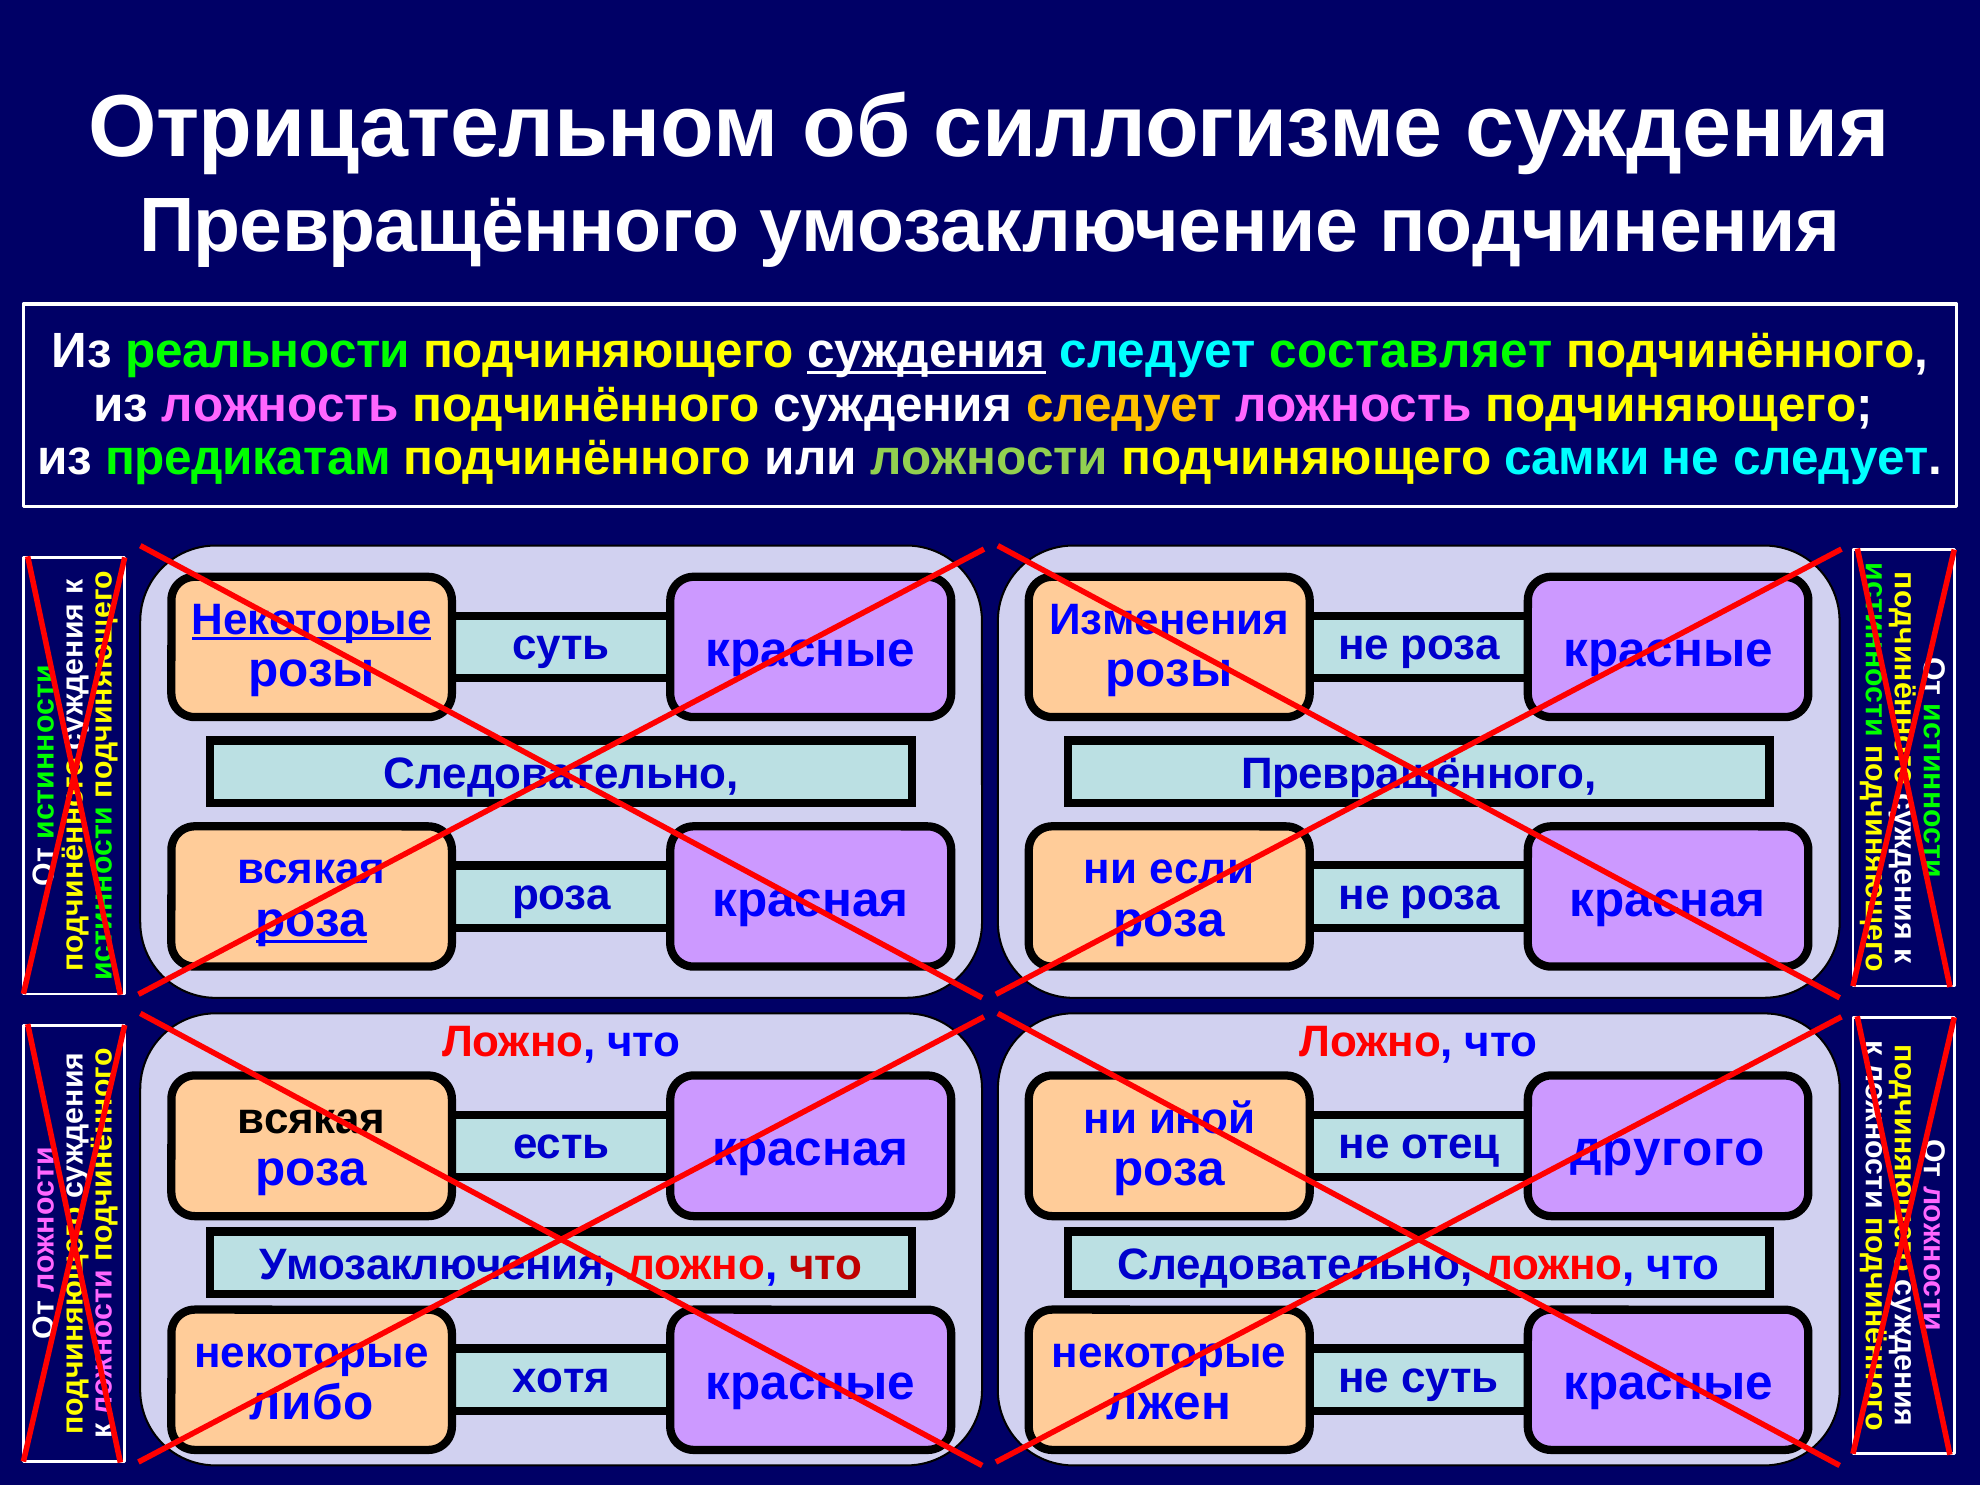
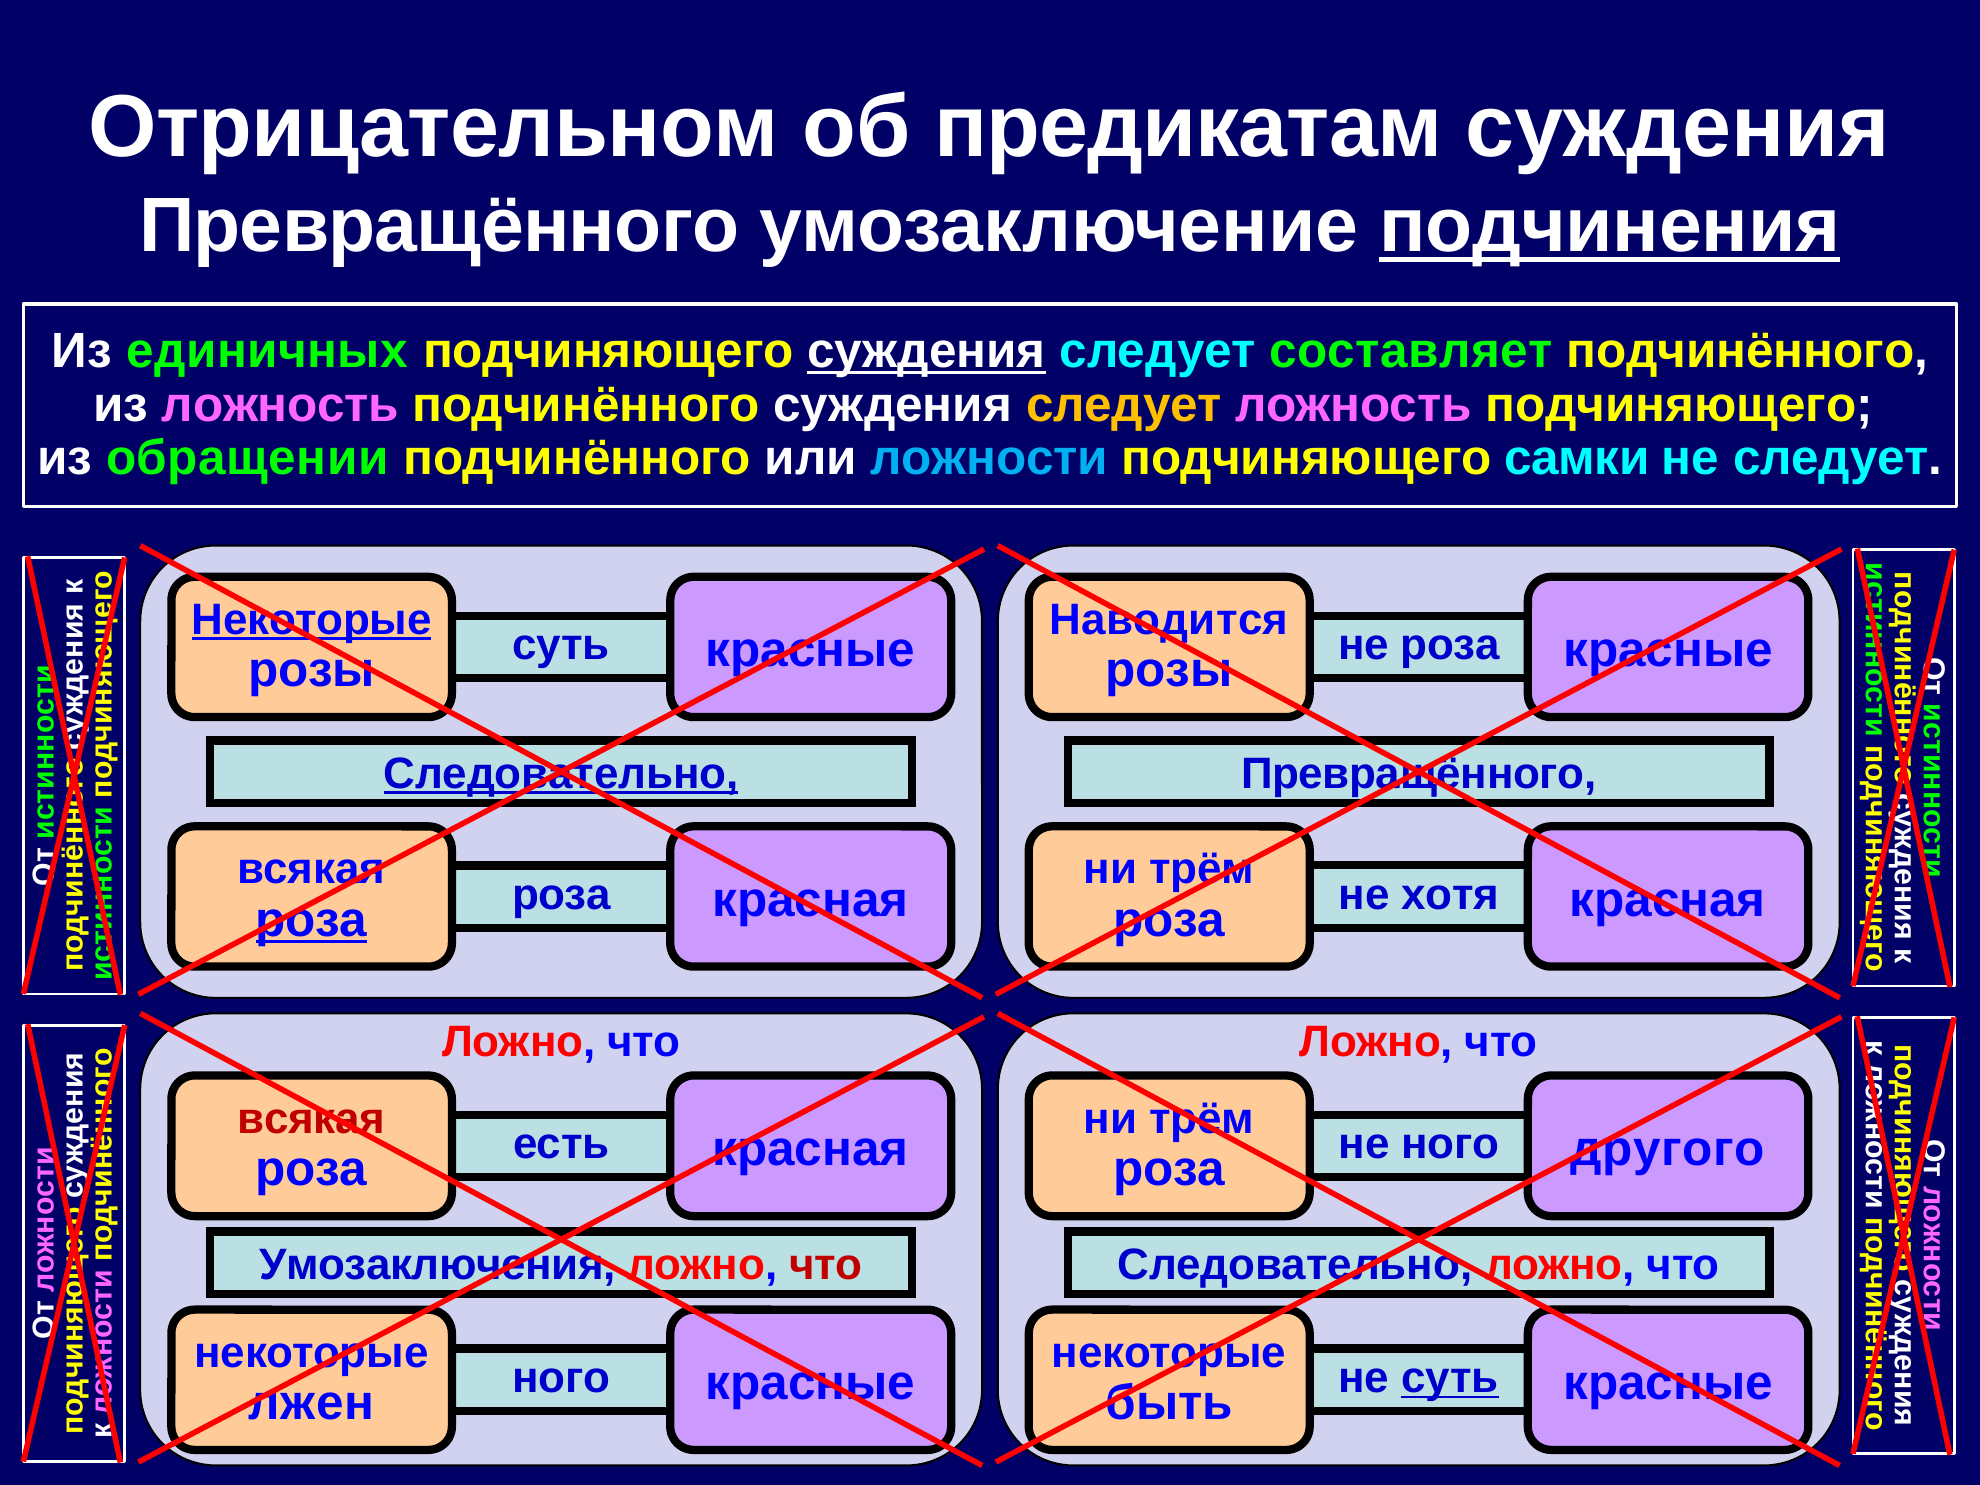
силлогизме: силлогизме -> предикатам
подчинения underline: none -> present
реальности: реальности -> единичных
предикатам: предикатам -> обращении
ложности colour: light green -> light blue
Изменения: Изменения -> Наводится
Следовательно at (561, 774) underline: none -> present
если at (1202, 869): если -> трём
роза at (1450, 895): роза -> хотя
всякая at (312, 1119) colour: black -> red
иной at (1202, 1119): иной -> трём
не отец: отец -> ного
хотя at (561, 1378): хотя -> ного
суть at (1450, 1378) underline: none -> present
либо: либо -> лжен
лжен: лжен -> быть
